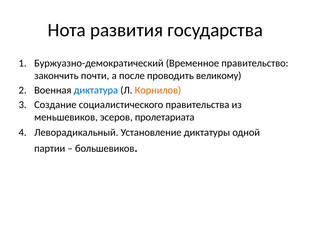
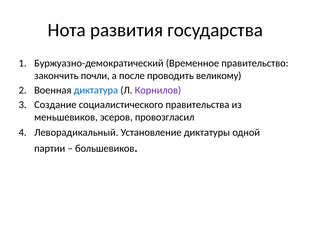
почти: почти -> почли
Корнилов colour: orange -> purple
пролетариата: пролетариата -> провозгласил
